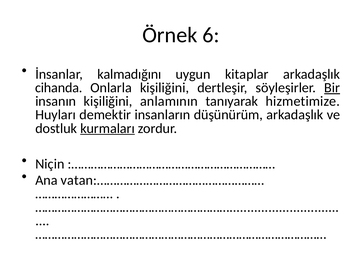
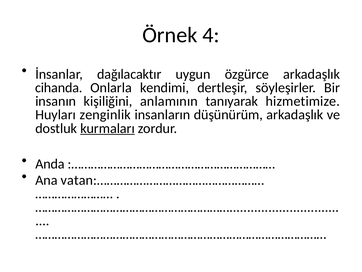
6: 6 -> 4
kalmadığını: kalmadığını -> dağılacaktır
kitaplar: kitaplar -> özgürce
Onlarla kişiliğini: kişiliğini -> kendimi
Bir underline: present -> none
demektir: demektir -> zenginlik
Niçin: Niçin -> Anda
